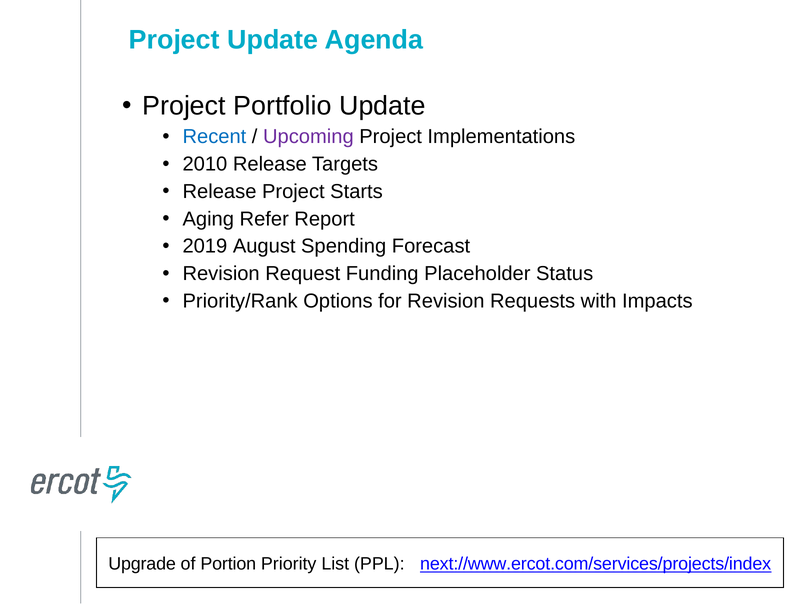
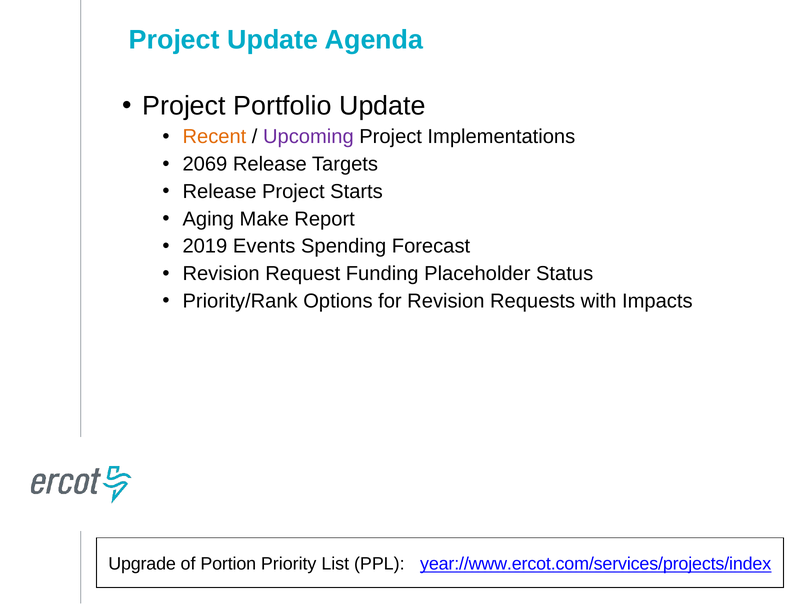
Recent colour: blue -> orange
2010: 2010 -> 2069
Refer: Refer -> Make
August: August -> Events
next://www.ercot.com/services/projects/index: next://www.ercot.com/services/projects/index -> year://www.ercot.com/services/projects/index
